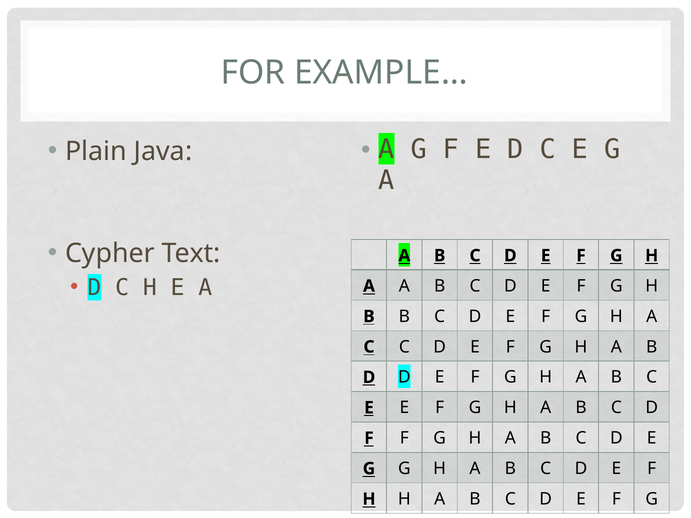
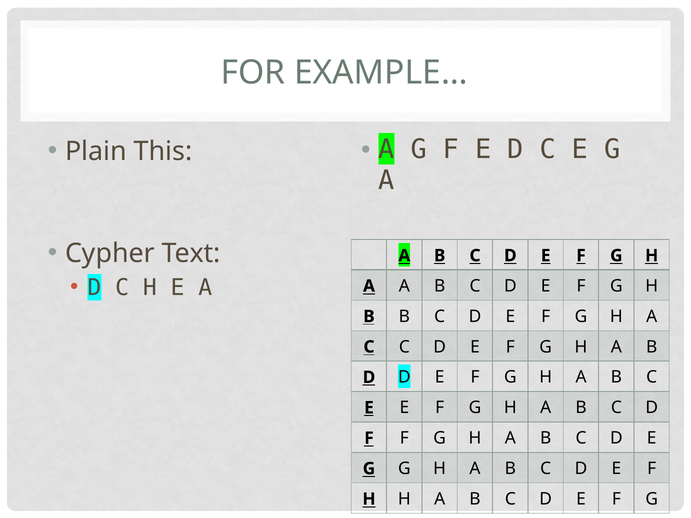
Java: Java -> This
